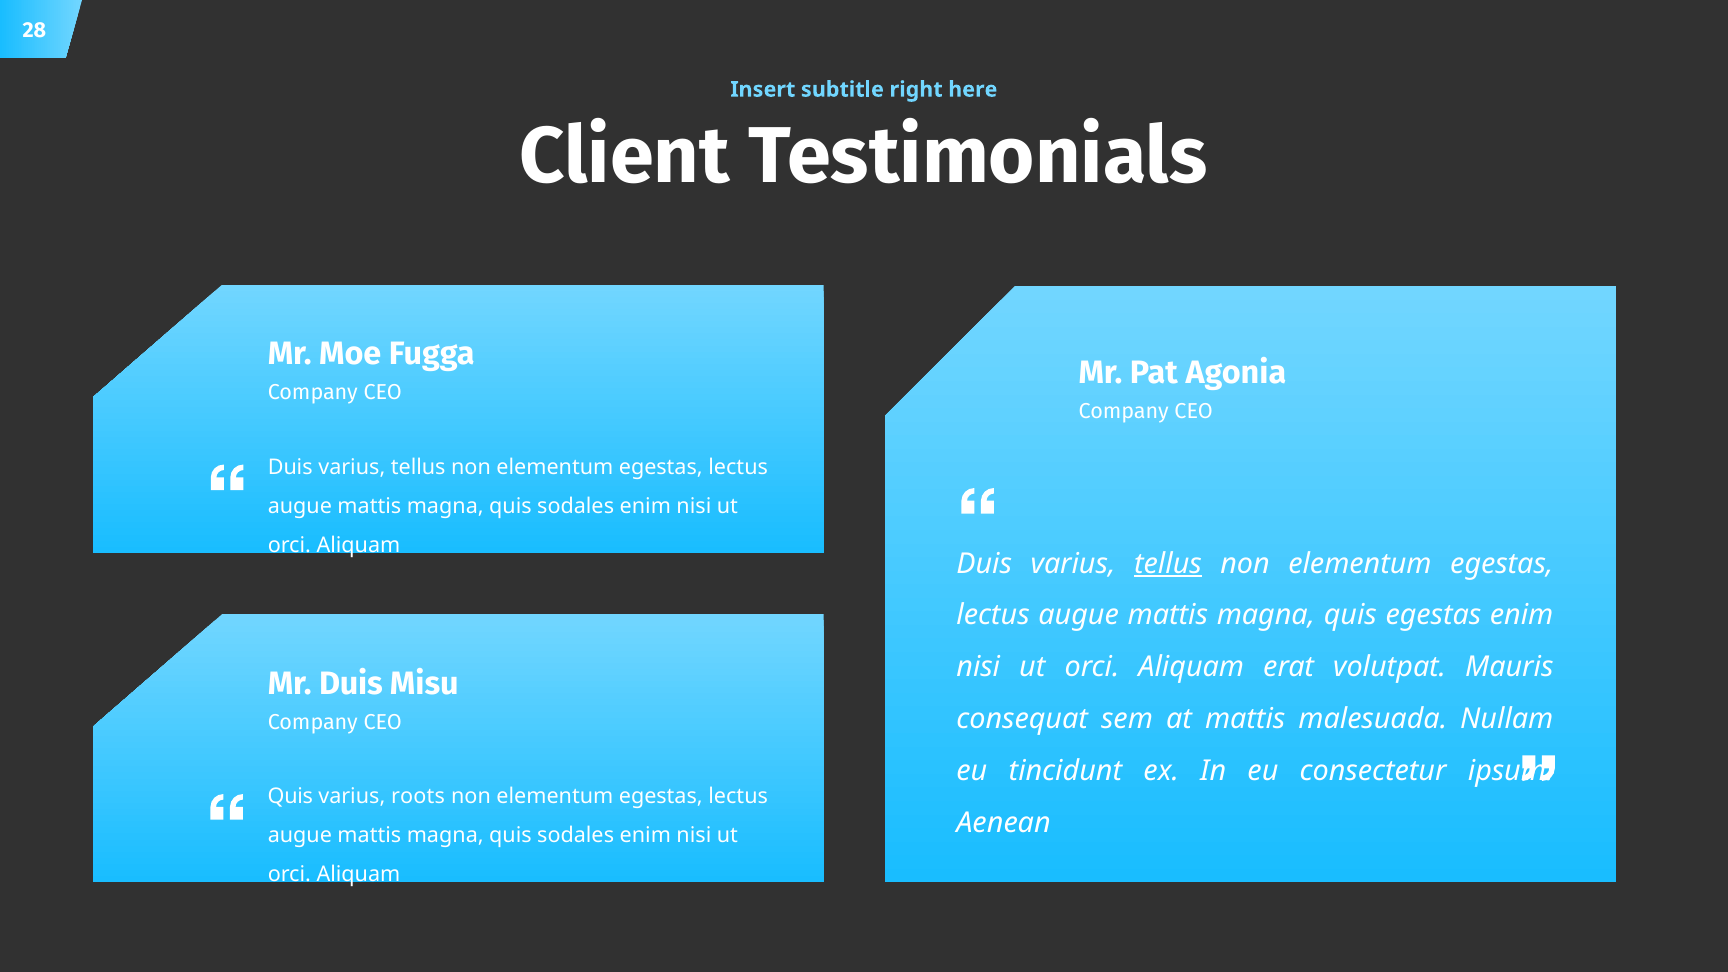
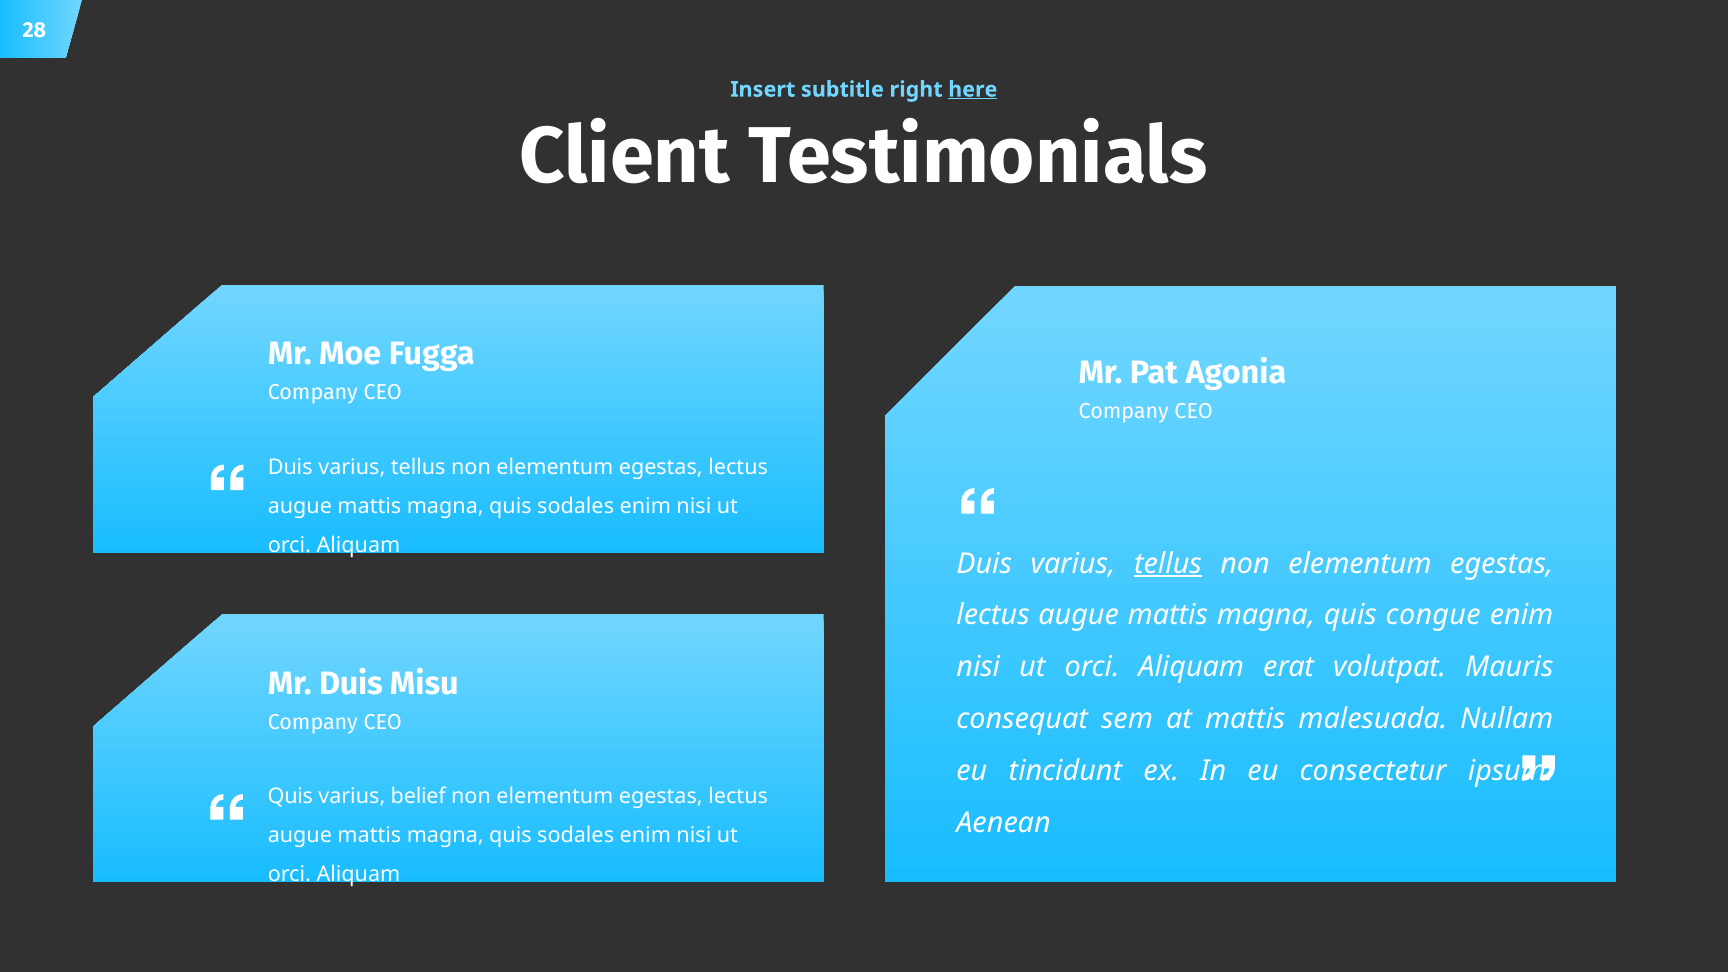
here underline: none -> present
quis egestas: egestas -> congue
roots: roots -> belief
